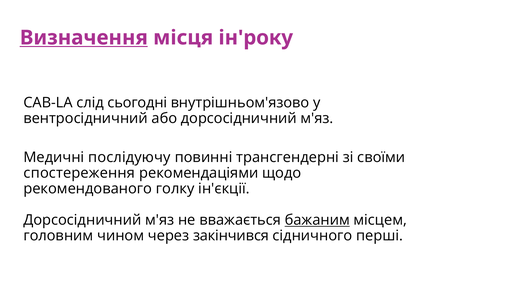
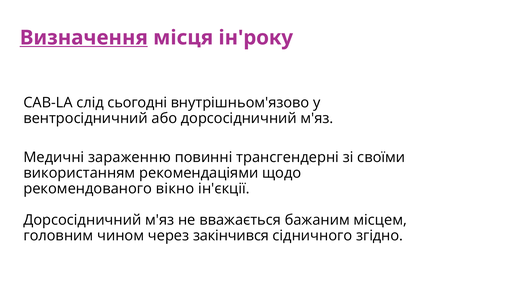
послідуючу: послідуючу -> зараженню
спостереження: спостереження -> використанням
голку: голку -> вікно
бажаним underline: present -> none
перші: перші -> згідно
